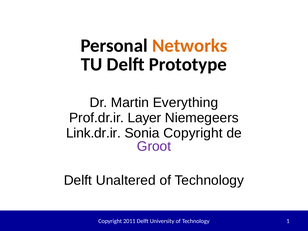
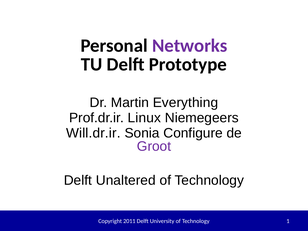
Networks colour: orange -> purple
Layer: Layer -> Linux
Link.dr.ir: Link.dr.ir -> Will.dr.ir
Sonia Copyright: Copyright -> Configure
